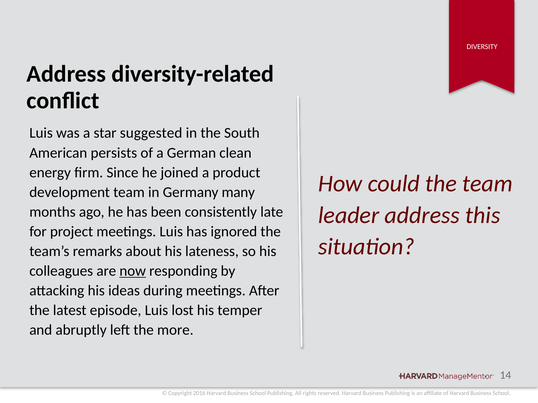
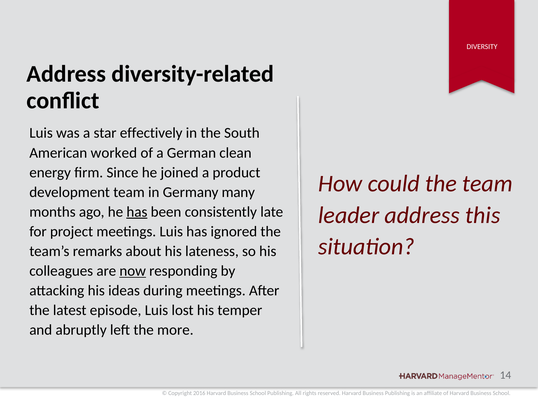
suggested: suggested -> effectively
persists: persists -> worked
has at (137, 212) underline: none -> present
